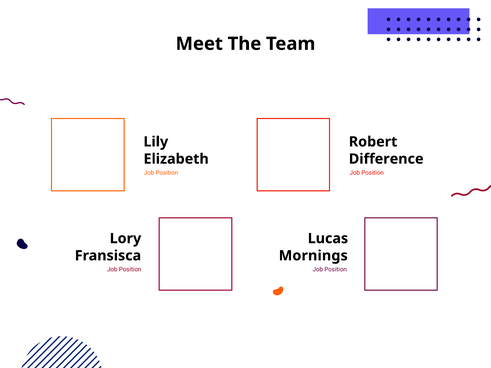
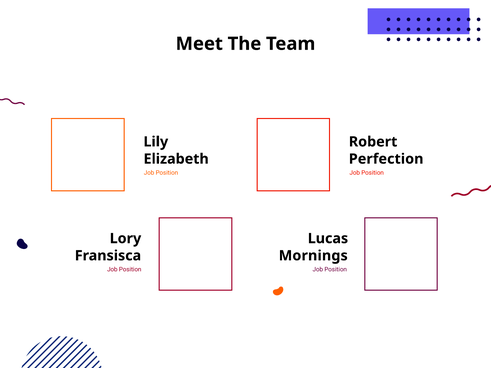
Difference: Difference -> Perfection
